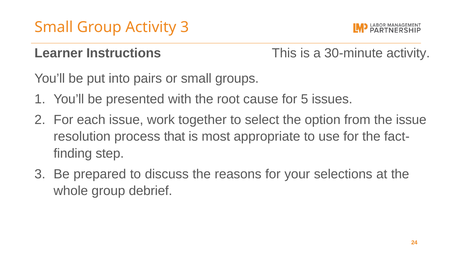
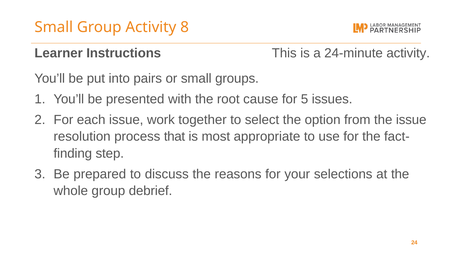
Activity 3: 3 -> 8
30-minute: 30-minute -> 24-minute
